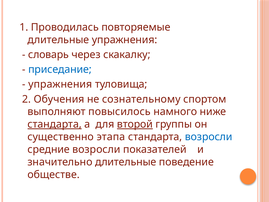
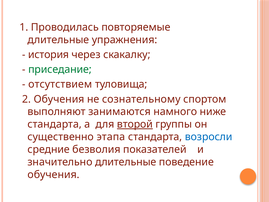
словарь: словарь -> история
приседание colour: blue -> green
упражнения at (60, 84): упражнения -> отсутствием
повысилось: повысилось -> занимаются
стандарта at (55, 124) underline: present -> none
средние возросли: возросли -> безволия
обществе at (54, 174): обществе -> обучения
